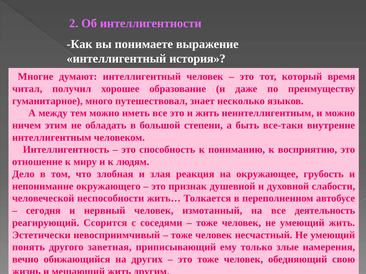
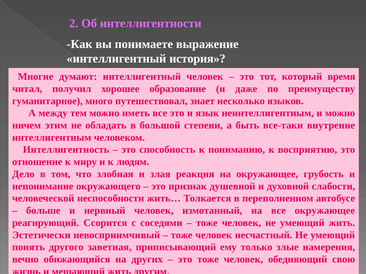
и жить: жить -> язык
сегодня: сегодня -> больше
все деятельность: деятельность -> окружающее
